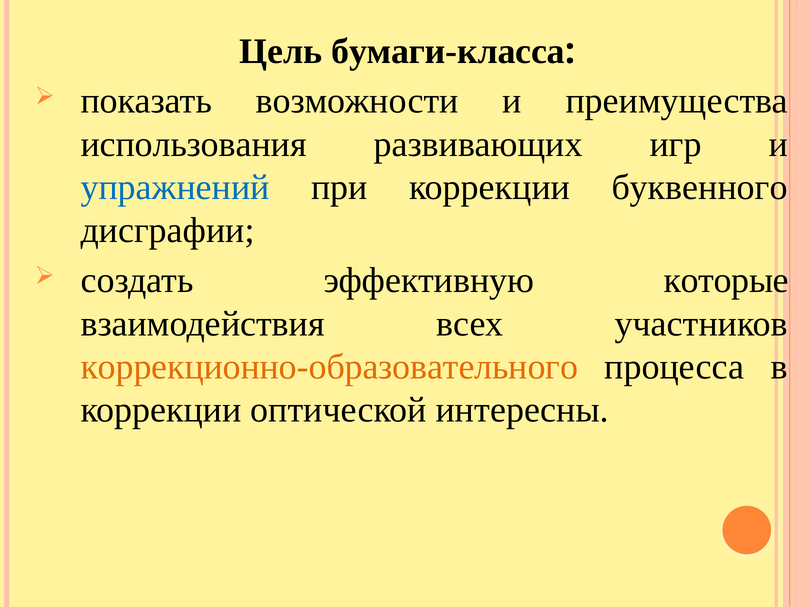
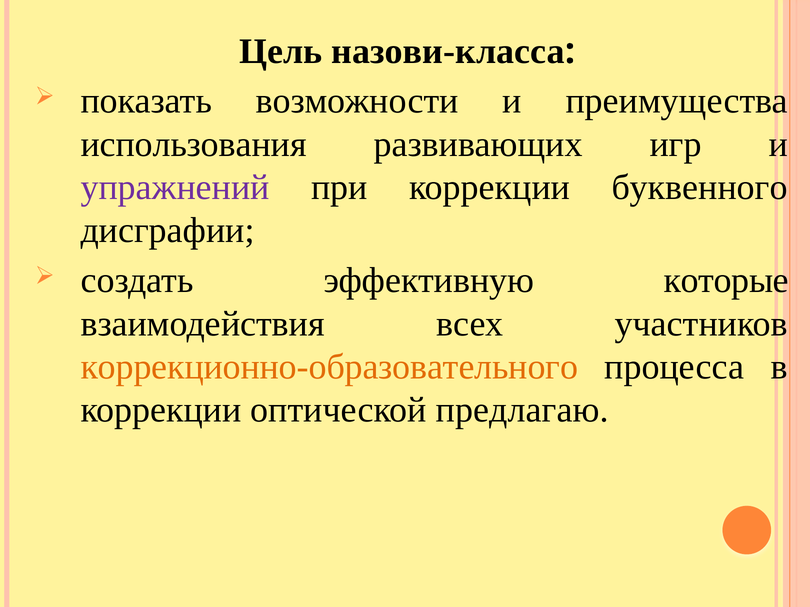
бумаги-класса: бумаги-класса -> назови-класса
упражнений colour: blue -> purple
интересны: интересны -> предлагаю
